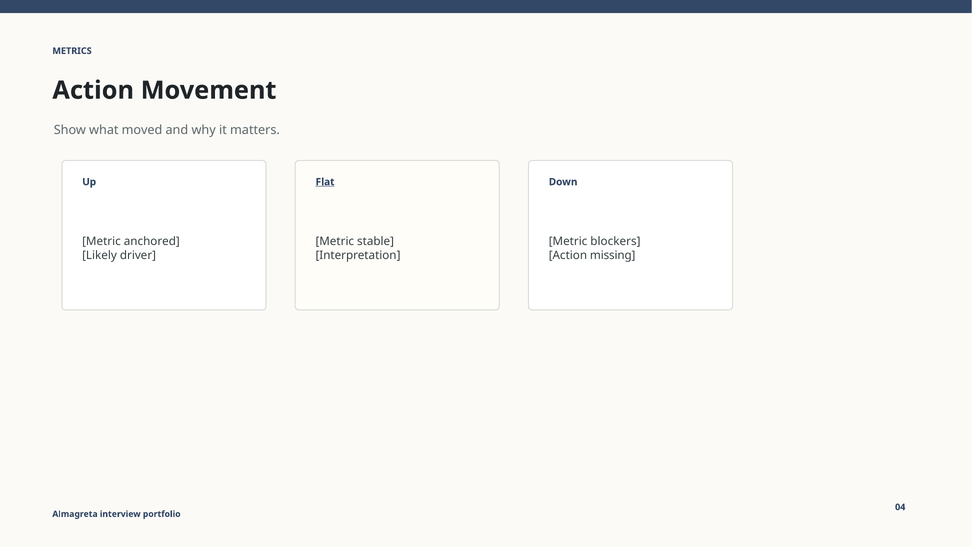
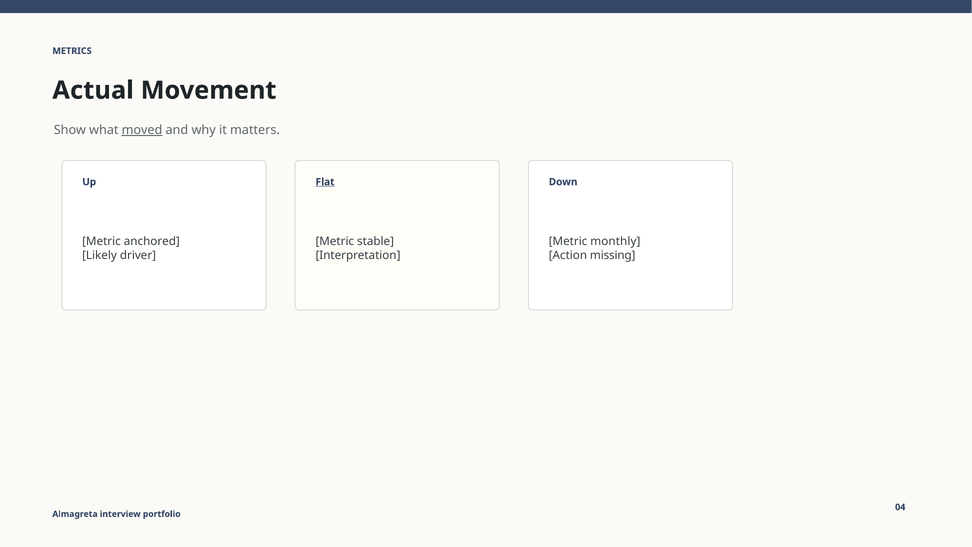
Action at (93, 90): Action -> Actual
moved underline: none -> present
blockers: blockers -> monthly
